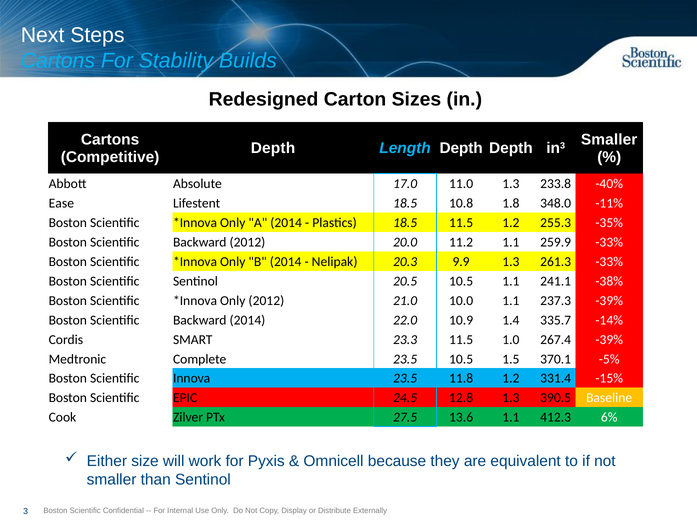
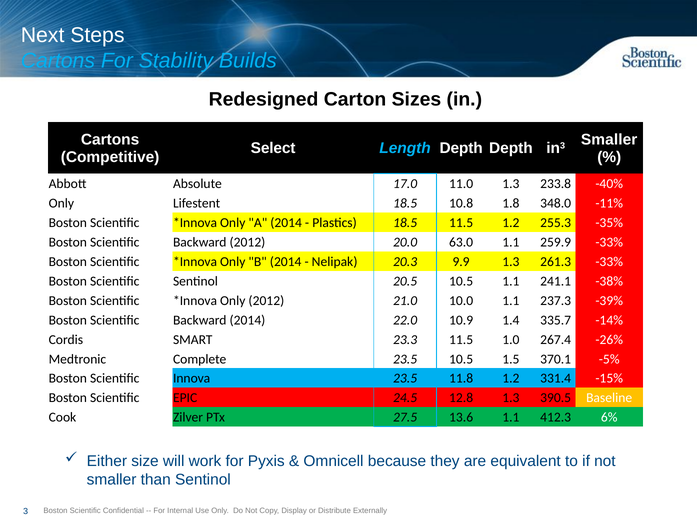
Depth at (273, 148): Depth -> Select
Ease at (61, 203): Ease -> Only
11.2: 11.2 -> 63.0
267.4 -39%: -39% -> -26%
